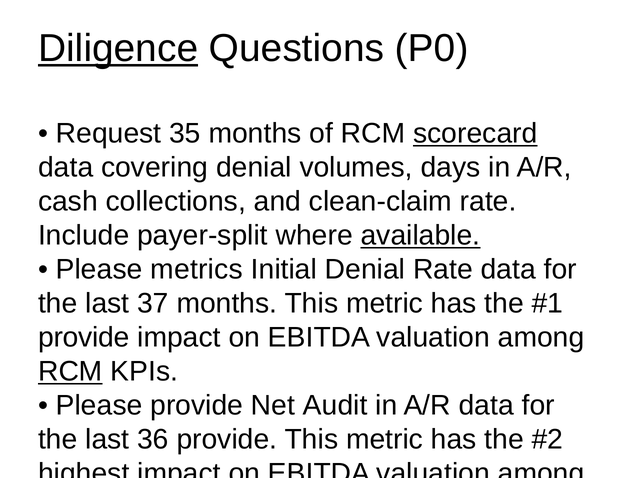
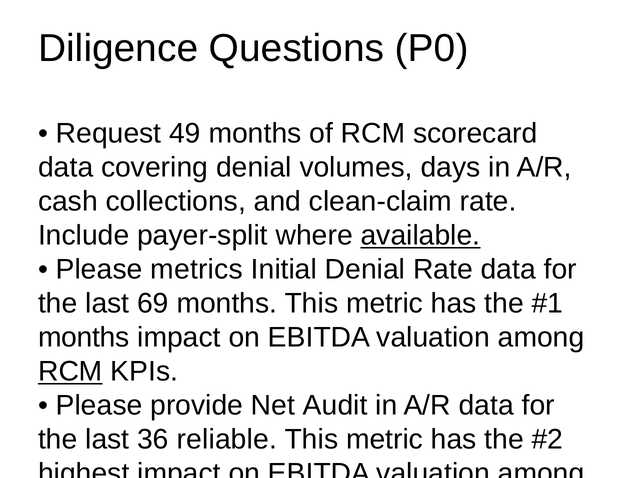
Diligence underline: present -> none
35: 35 -> 49
scorecard underline: present -> none
37: 37 -> 69
provide at (84, 337): provide -> months
36 provide: provide -> reliable
